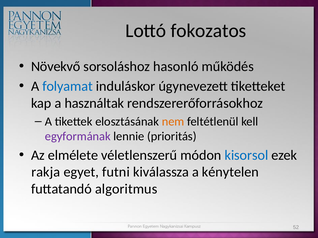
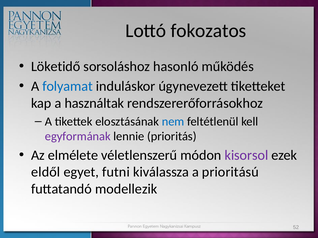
Növekvő: Növekvő -> Löketidő
nem colour: orange -> blue
kisorsol colour: blue -> purple
rakja: rakja -> eldől
kénytelen: kénytelen -> prioritású
algoritmus: algoritmus -> modellezik
